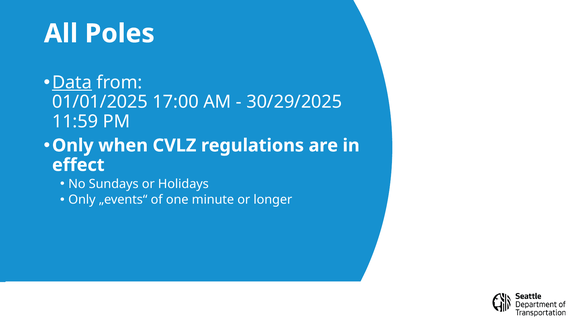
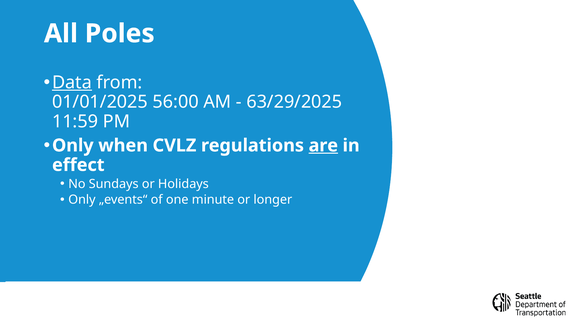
17:00: 17:00 -> 56:00
30/29/2025: 30/29/2025 -> 63/29/2025
are underline: none -> present
